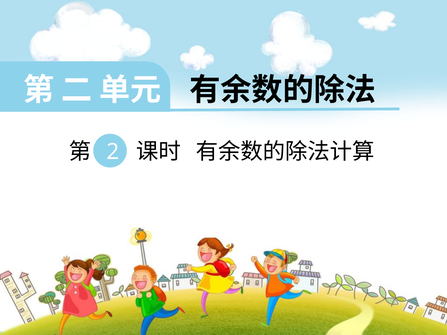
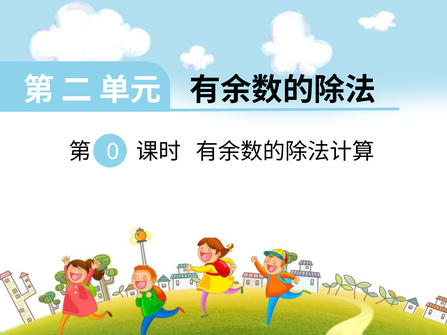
2: 2 -> 0
